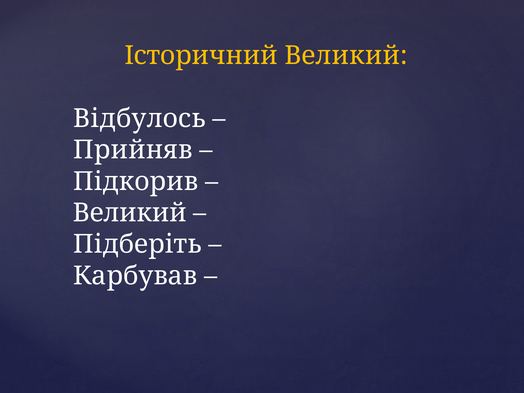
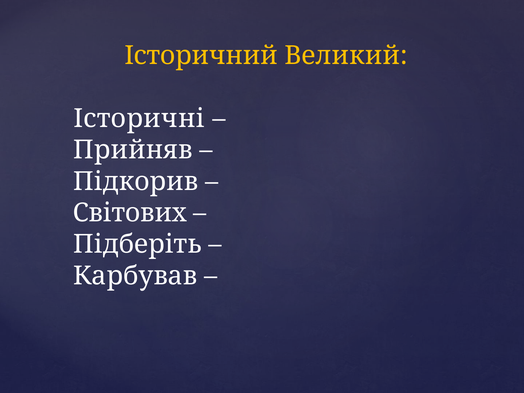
Відбулось: Відбулось -> Історичні
Великий at (130, 213): Великий -> Світових
